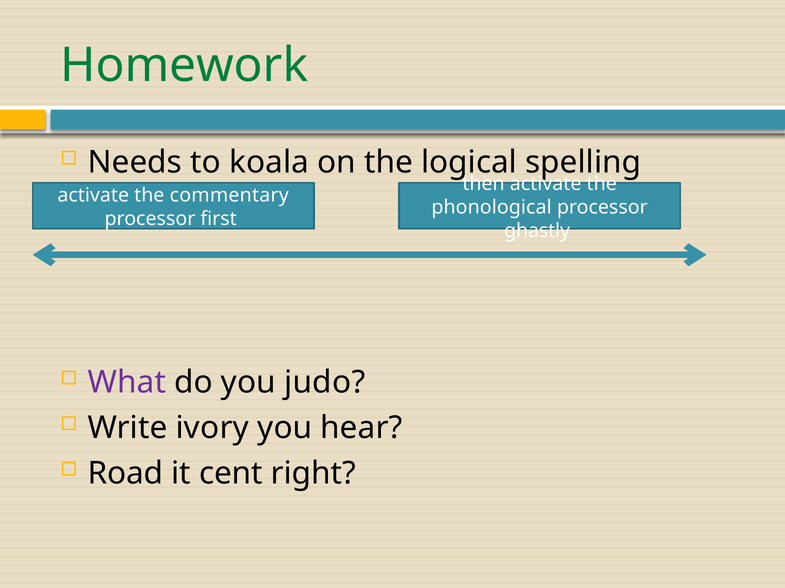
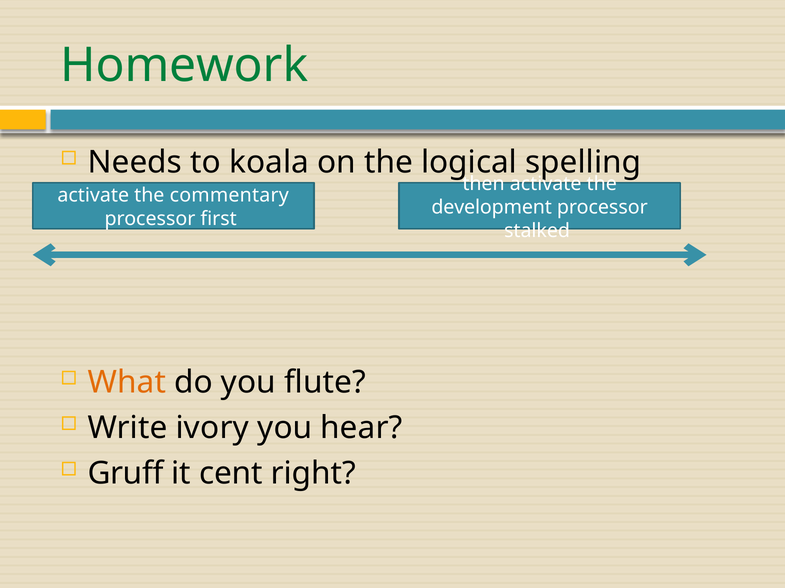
phonological: phonological -> development
ghastly: ghastly -> stalked
What colour: purple -> orange
judo: judo -> flute
Road: Road -> Gruff
